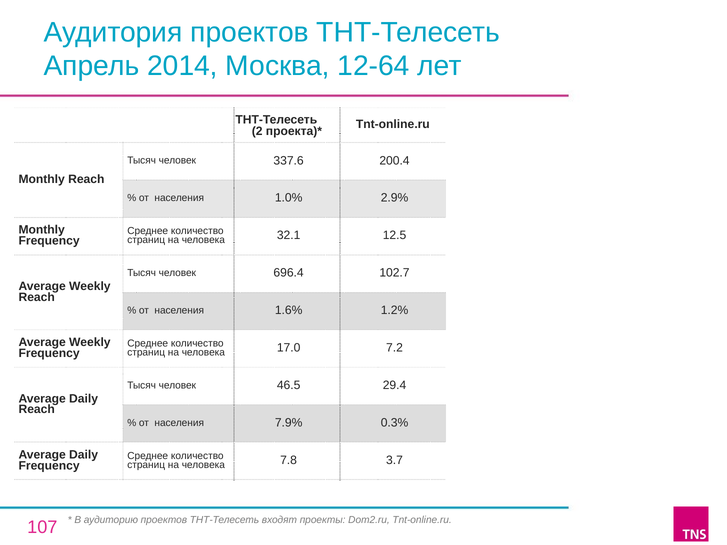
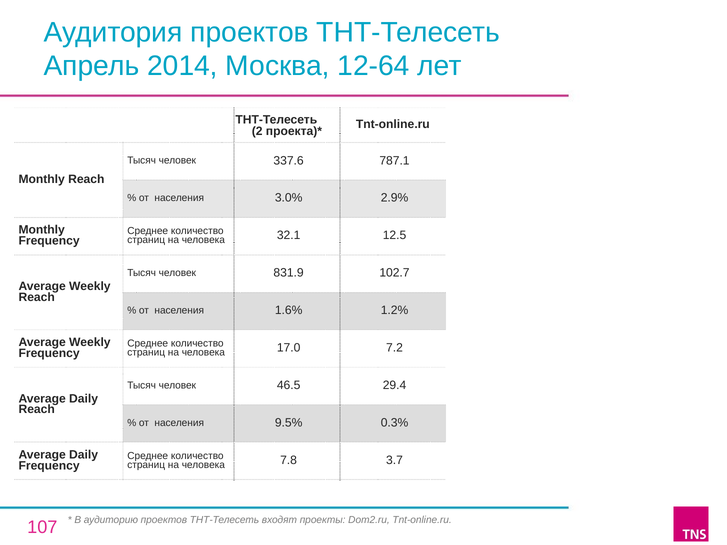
200.4: 200.4 -> 787.1
1.0%: 1.0% -> 3.0%
696.4: 696.4 -> 831.9
7.9%: 7.9% -> 9.5%
